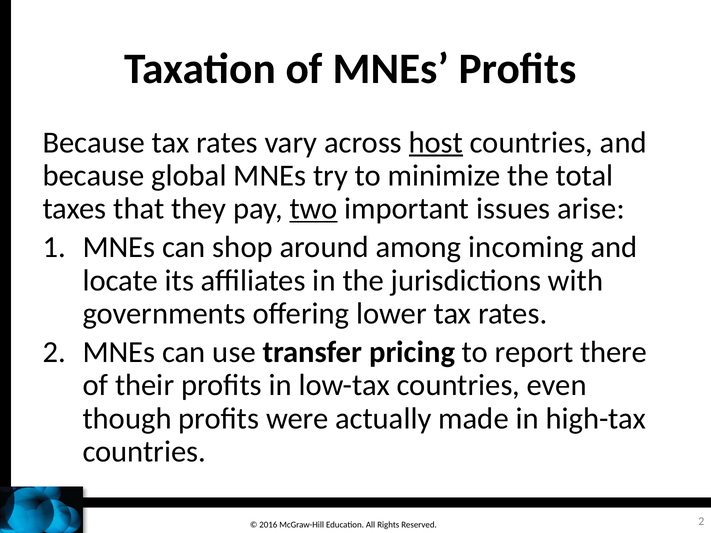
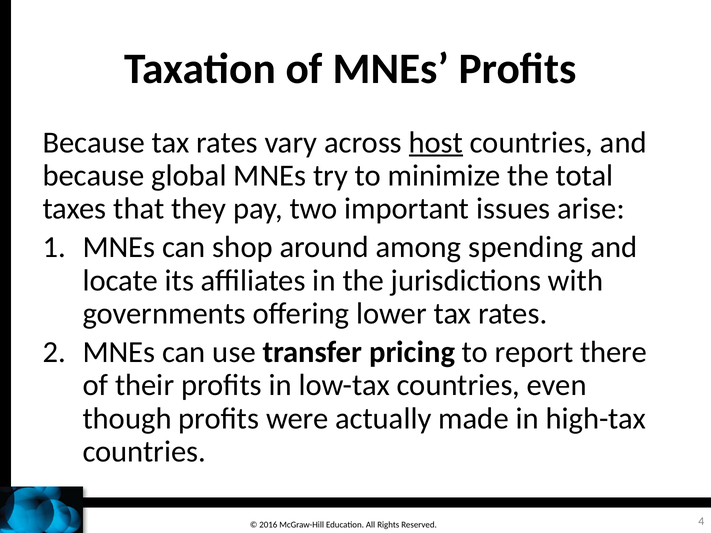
two underline: present -> none
incoming: incoming -> spending
Reserved 2: 2 -> 4
